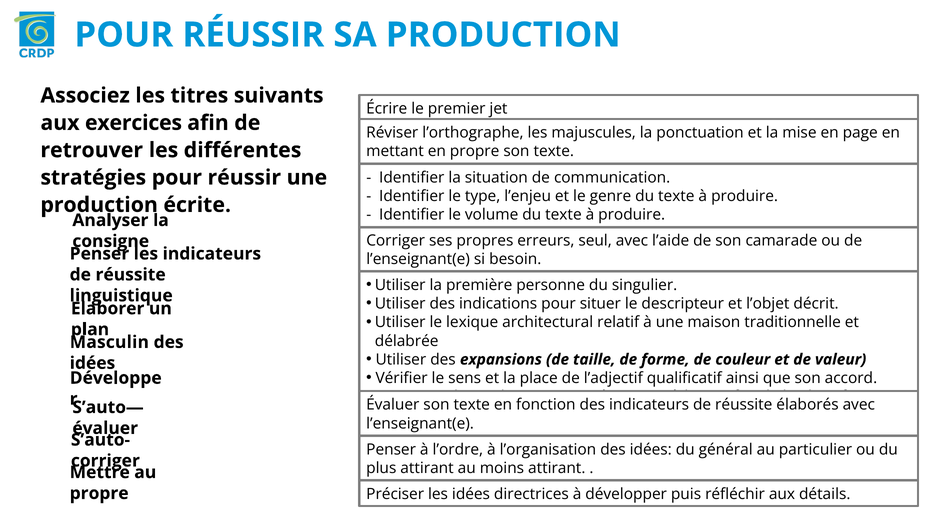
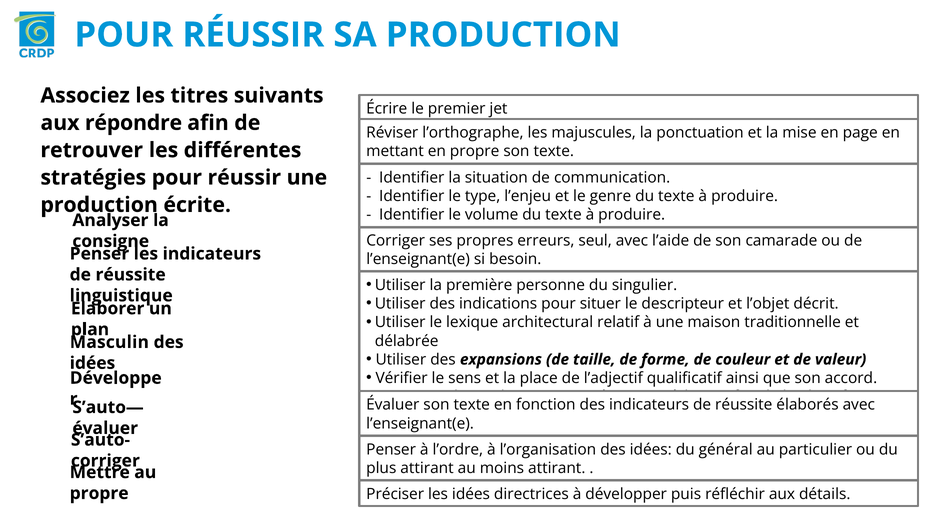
exercices: exercices -> répondre
